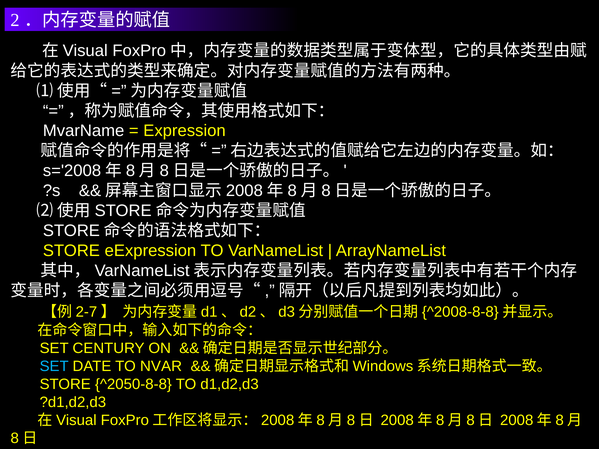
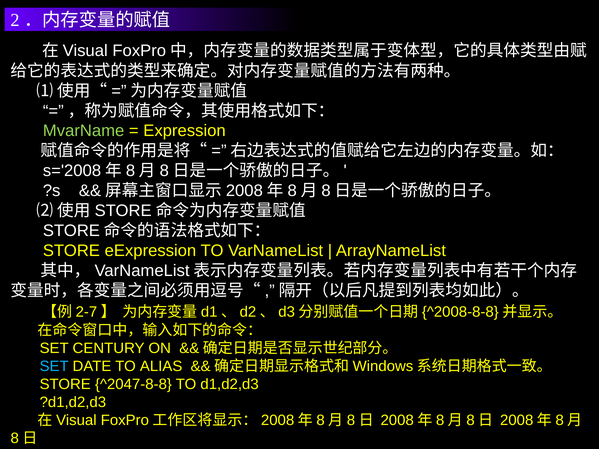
MvarName colour: white -> light green
NVAR: NVAR -> ALIAS
^2050-8-8: ^2050-8-8 -> ^2047-8-8
